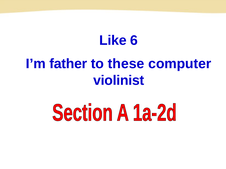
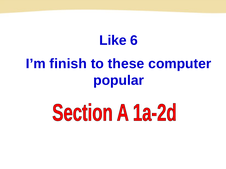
father: father -> finish
violinist: violinist -> popular
